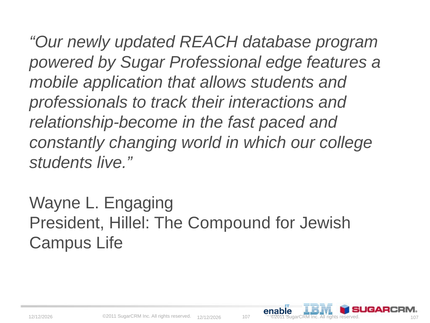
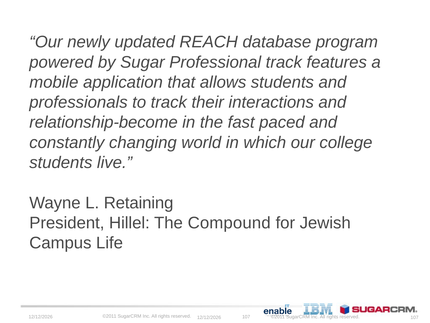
Professional edge: edge -> track
Engaging: Engaging -> Retaining
